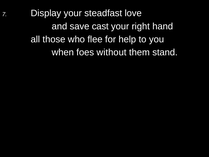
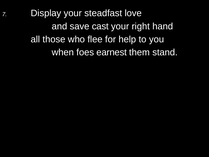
without: without -> earnest
